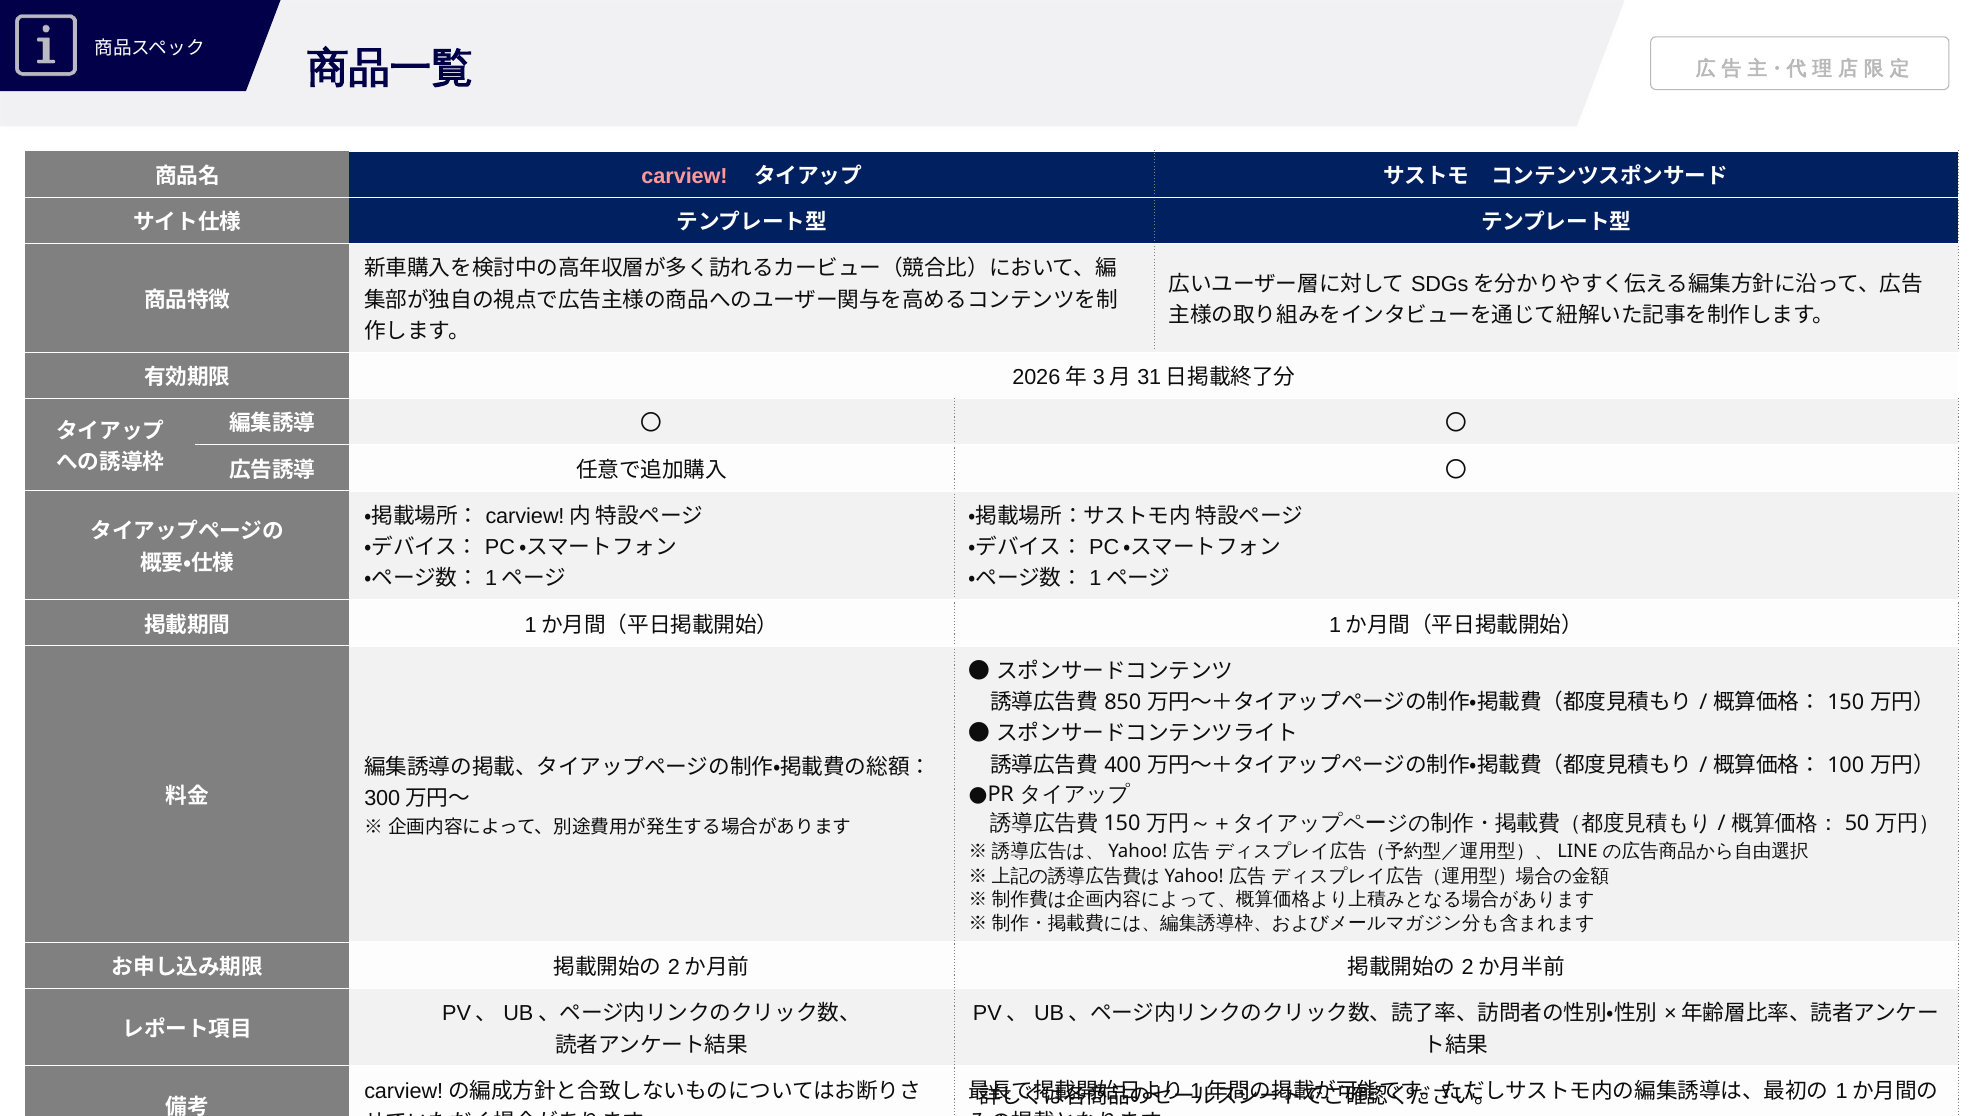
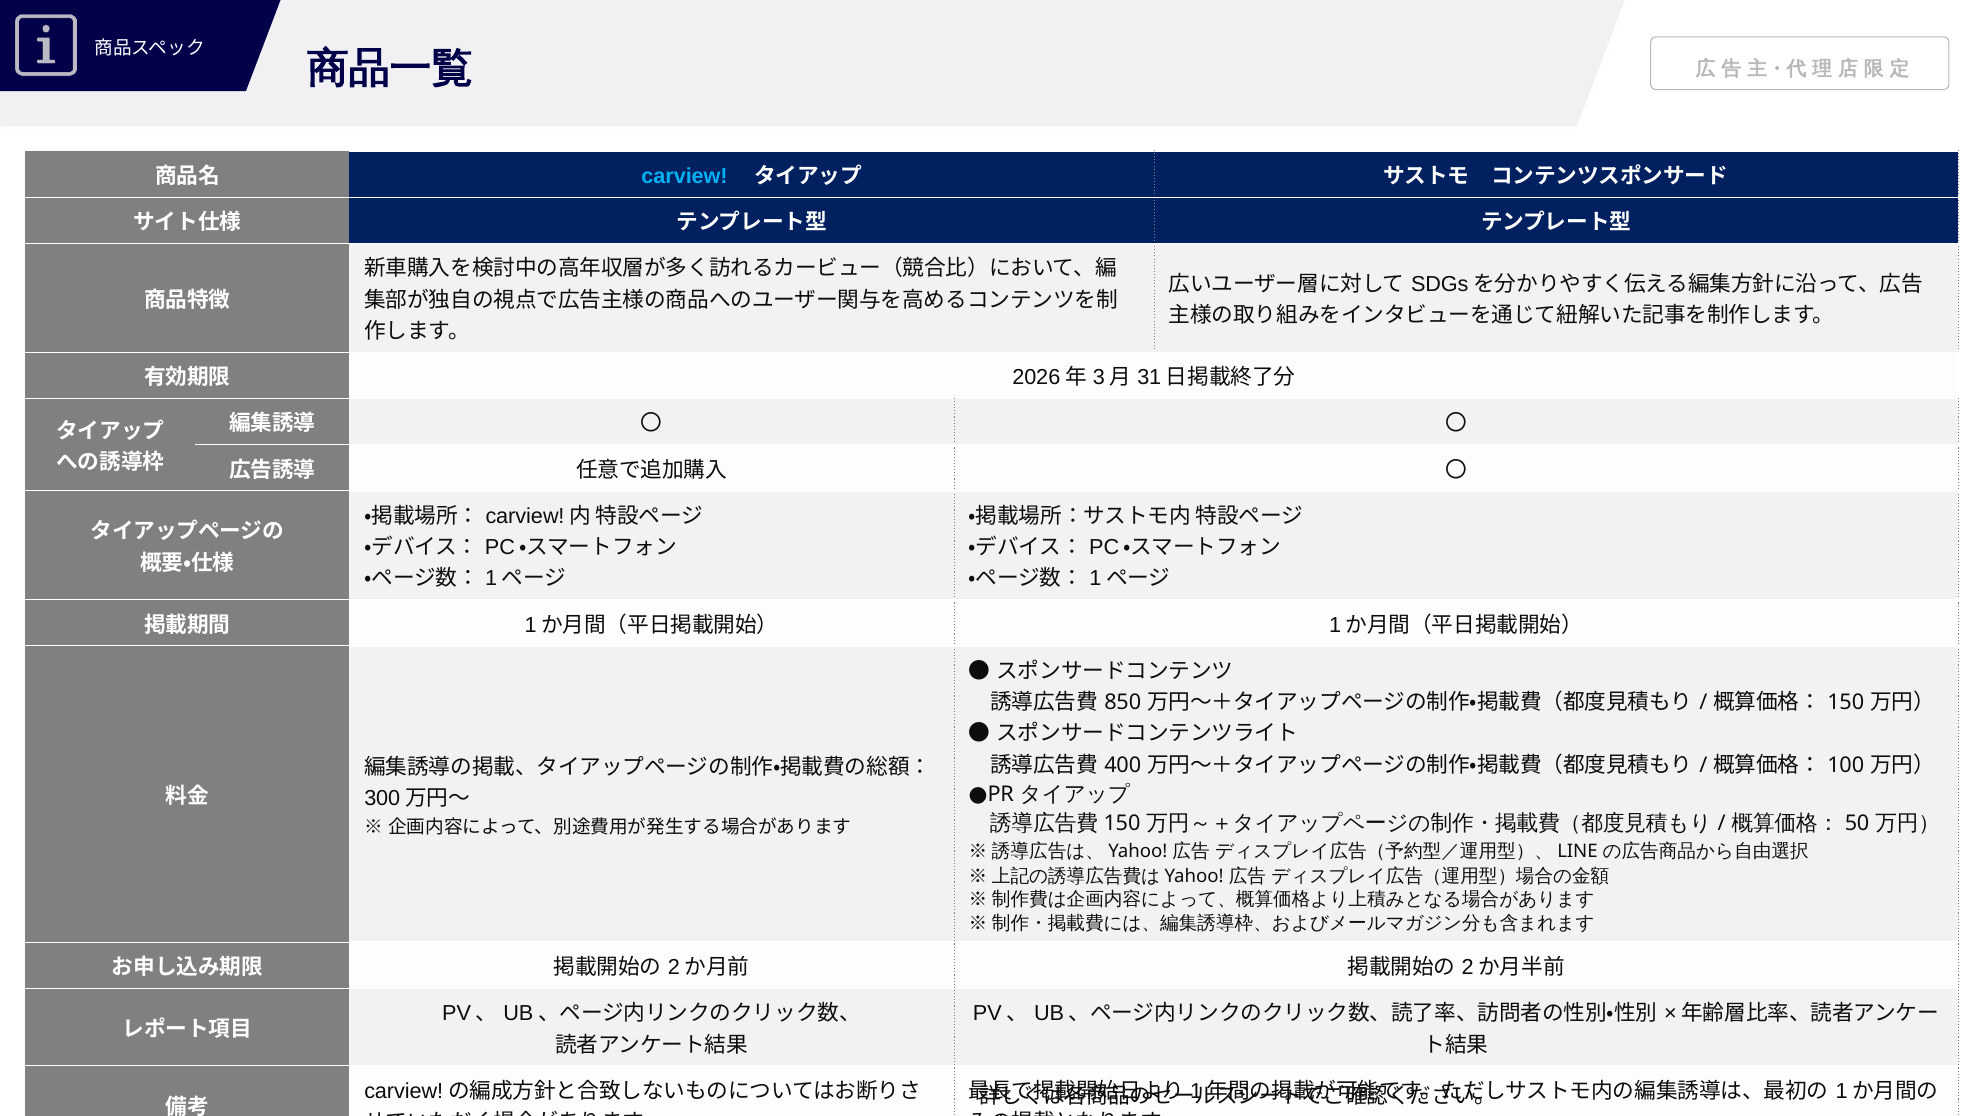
carview colour: pink -> light blue
